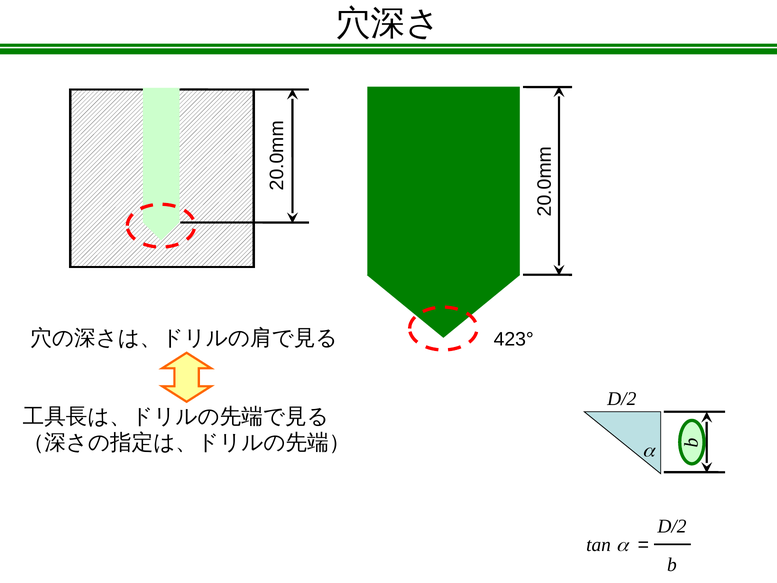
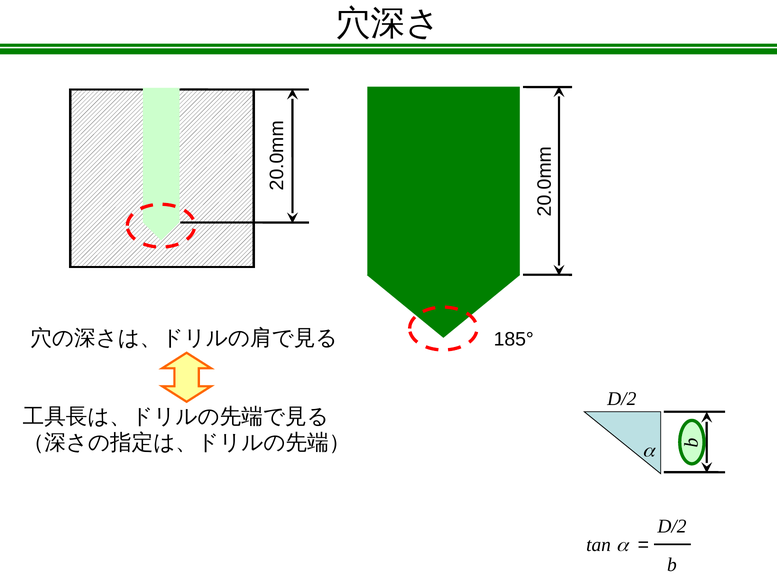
423°: 423° -> 185°
